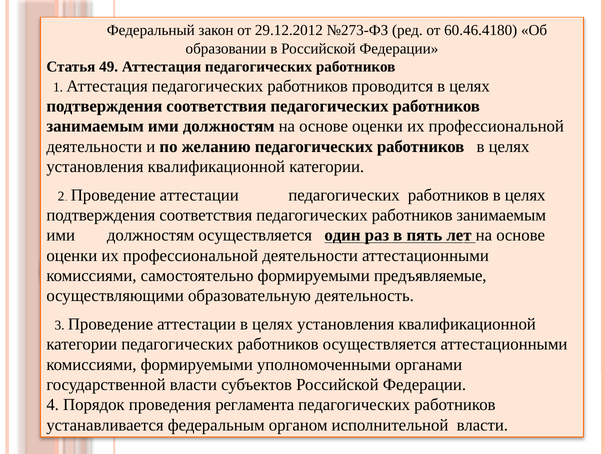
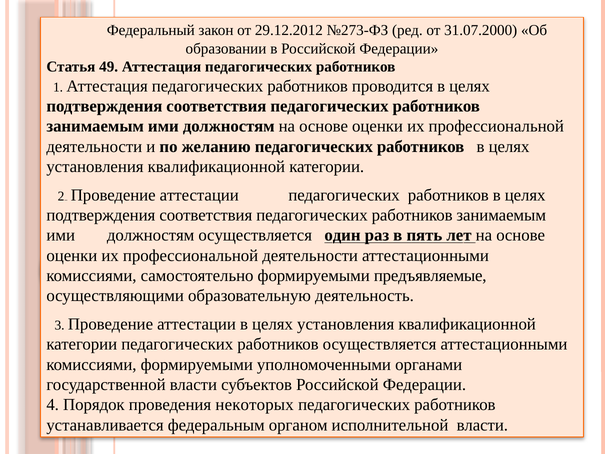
60.46.4180: 60.46.4180 -> 31.07.2000
регламента: регламента -> некоторых
